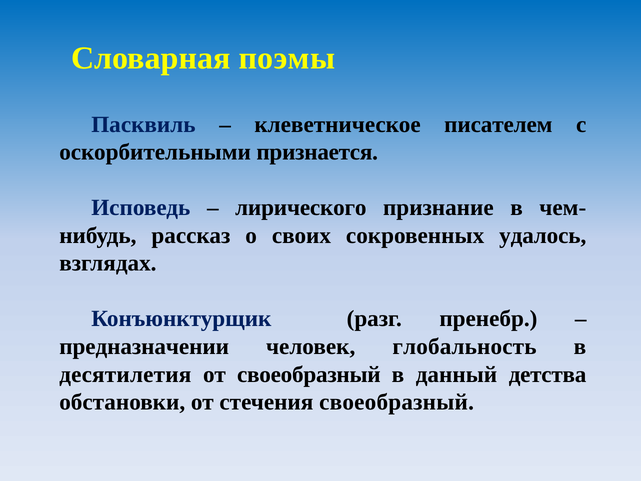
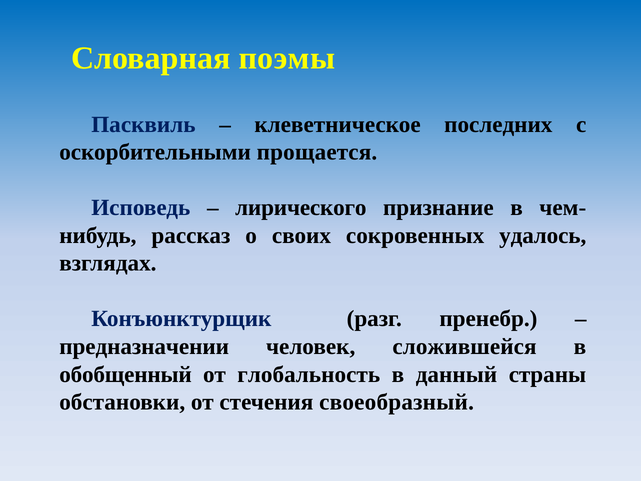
писателем: писателем -> последних
признается: признается -> прощается
глобальность: глобальность -> сложившейся
десятилетия: десятилетия -> обобщенный
от своеобразный: своеобразный -> глобальность
детства: детства -> страны
